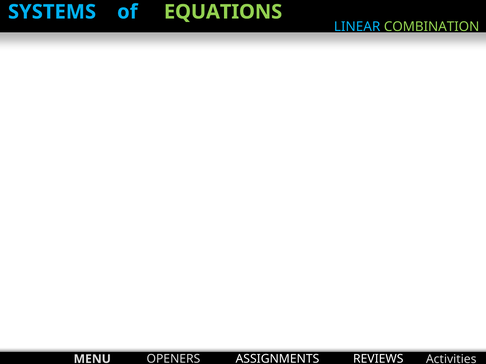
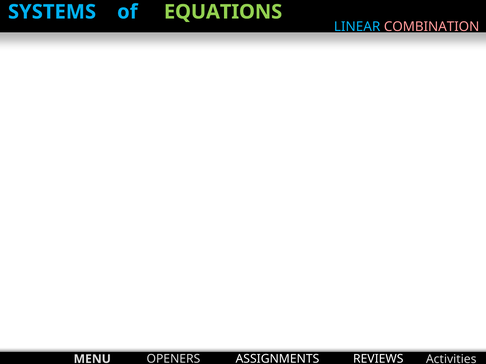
COMBINATION colour: light green -> pink
